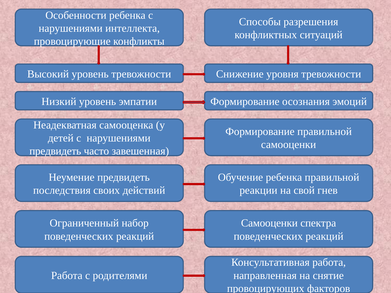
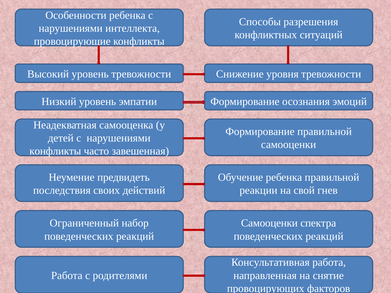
предвидеть at (55, 151): предвидеть -> конфликты
